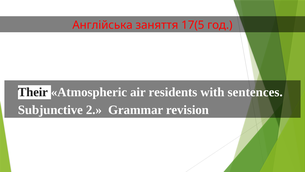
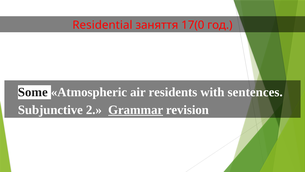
Англійська: Англійська -> Residential
17(5: 17(5 -> 17(0
Their: Their -> Some
Grammar underline: none -> present
